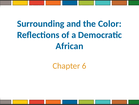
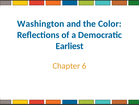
Surrounding: Surrounding -> Washington
African: African -> Earliest
